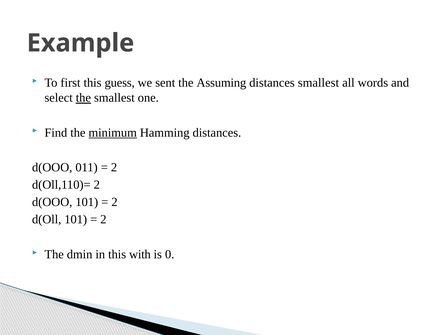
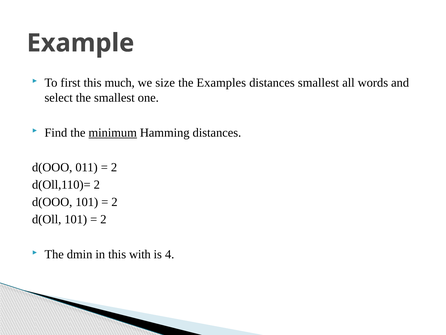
guess: guess -> much
sent: sent -> size
Assuming: Assuming -> Examples
the at (83, 98) underline: present -> none
0: 0 -> 4
